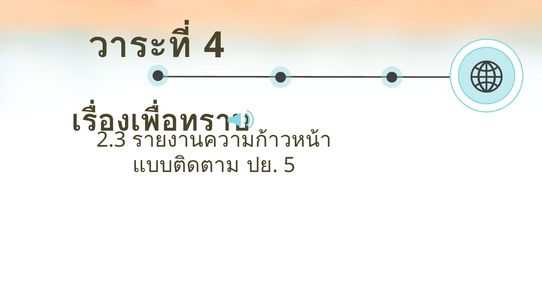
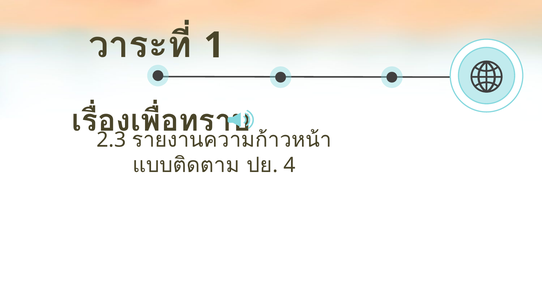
4: 4 -> 1
5: 5 -> 4
